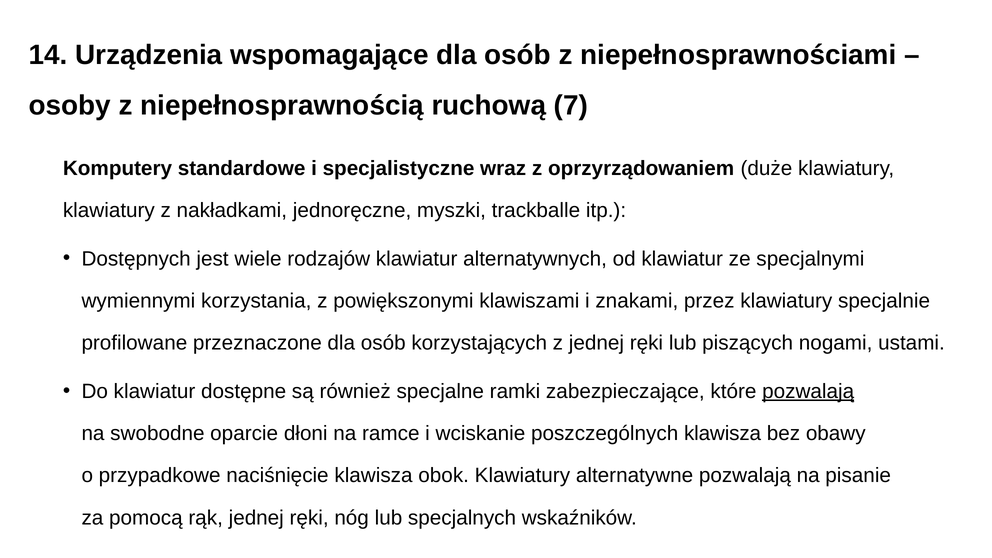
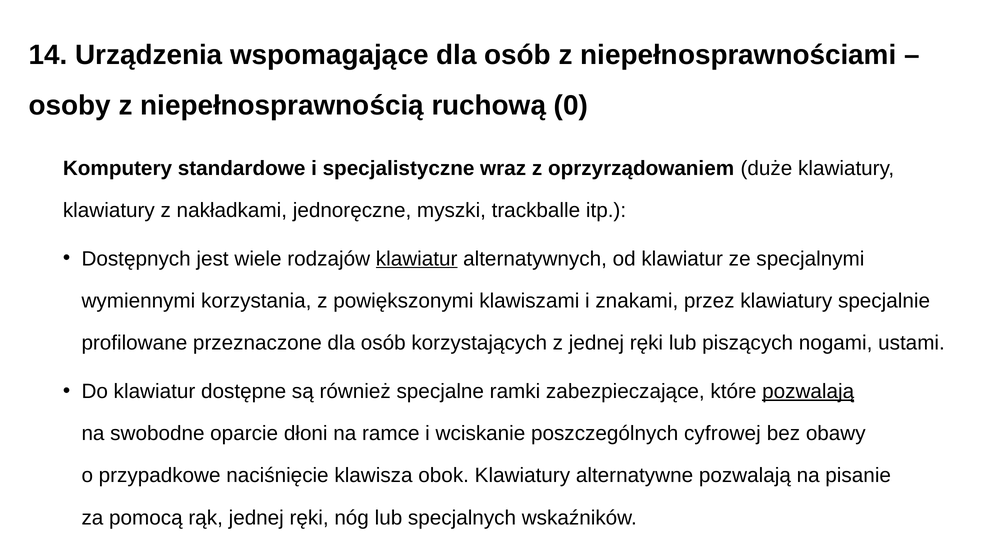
7: 7 -> 0
klawiatur at (417, 259) underline: none -> present
poszczególnych klawisza: klawisza -> cyfrowej
